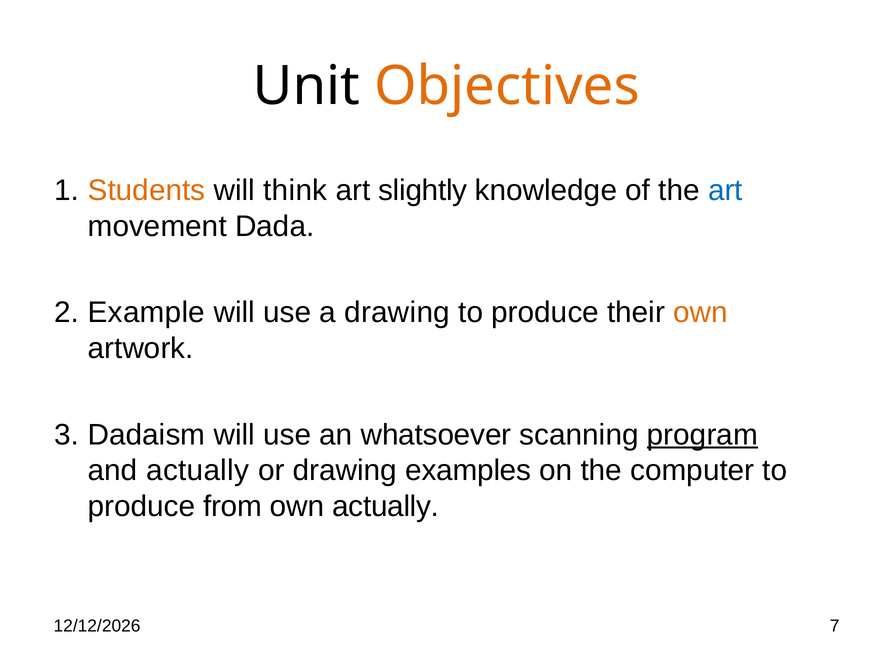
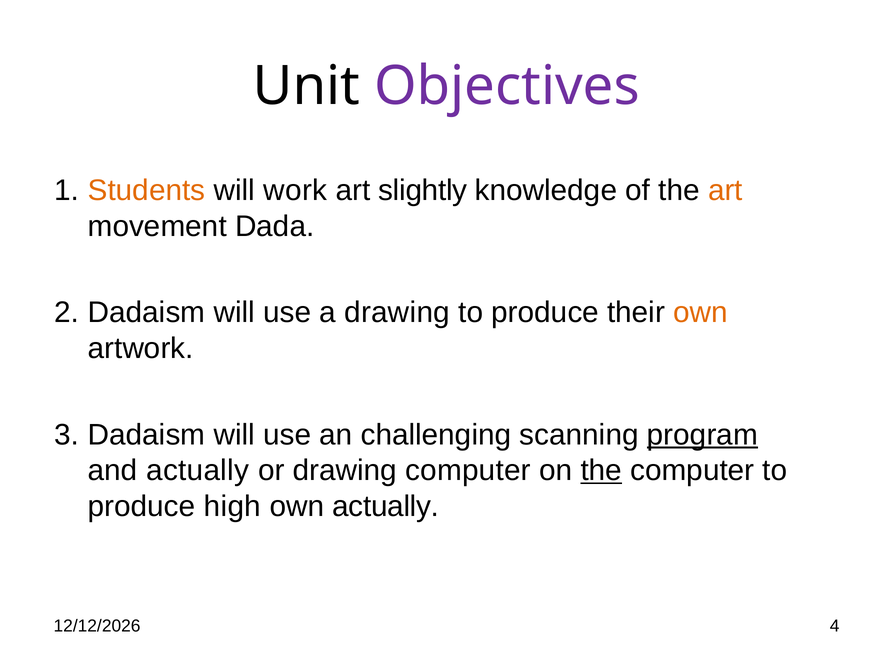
Objectives colour: orange -> purple
think: think -> work
art at (725, 191) colour: blue -> orange
Example at (146, 313): Example -> Dadaism
whatsoever: whatsoever -> challenging
drawing examples: examples -> computer
the at (601, 470) underline: none -> present
from: from -> high
7: 7 -> 4
